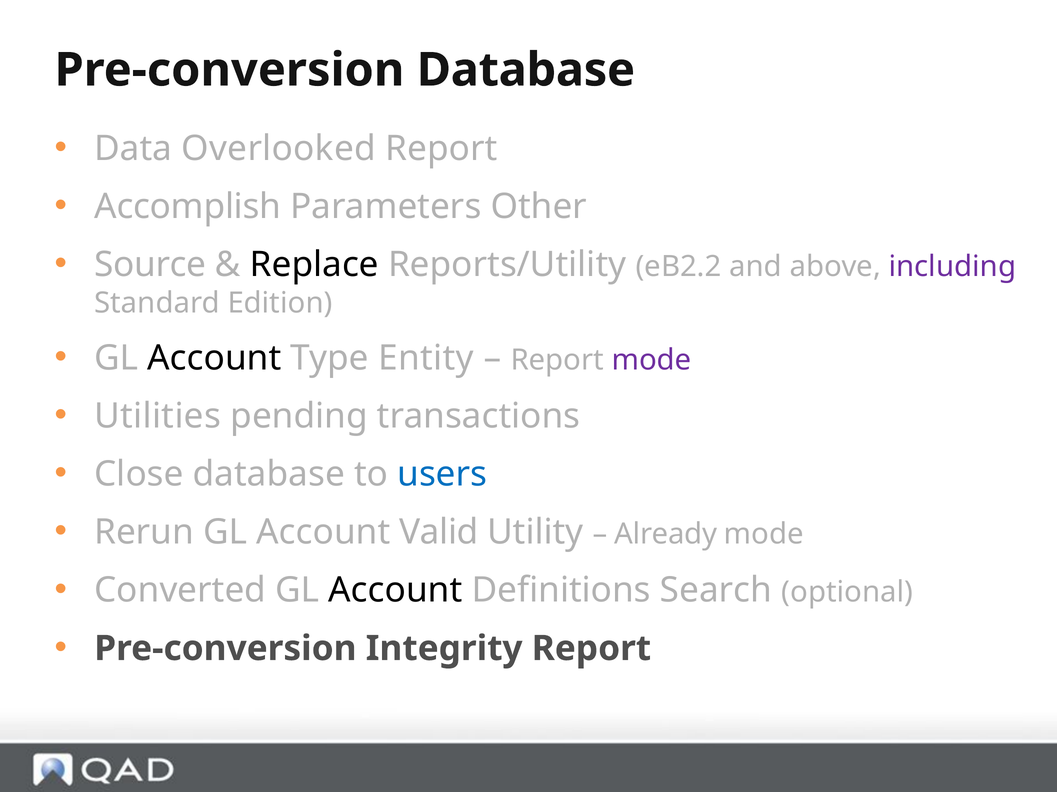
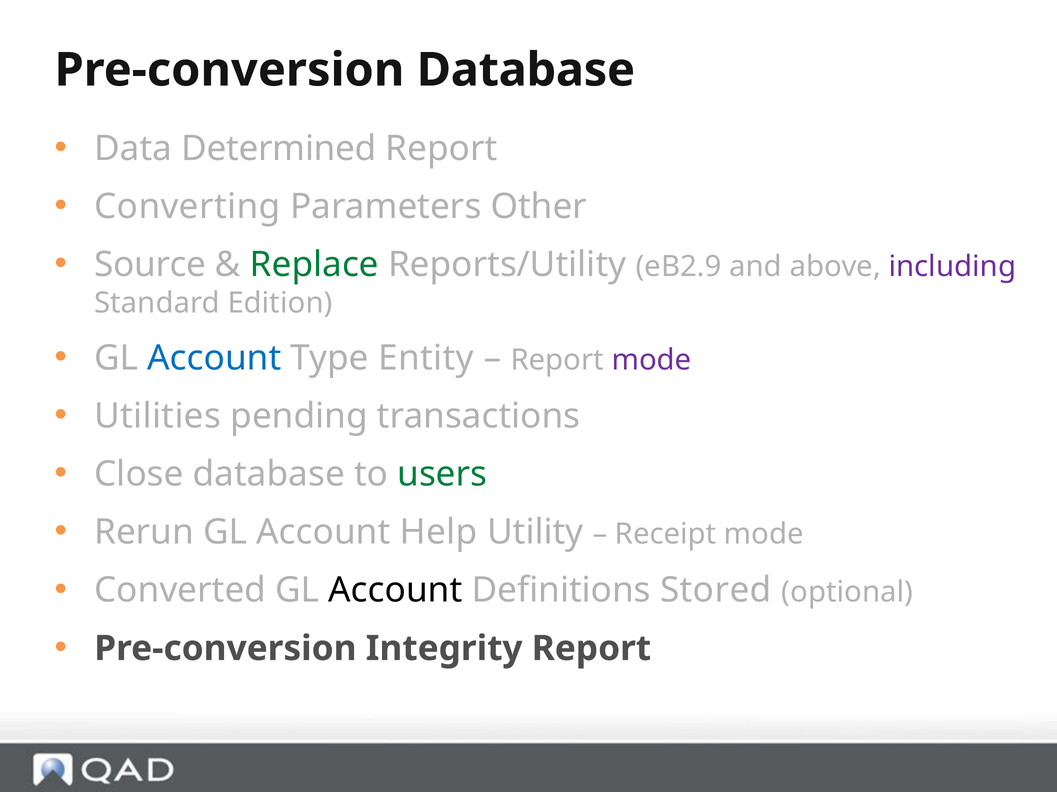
Overlooked: Overlooked -> Determined
Accomplish: Accomplish -> Converting
Replace colour: black -> green
eB2.2: eB2.2 -> eB2.9
Account at (214, 358) colour: black -> blue
users colour: blue -> green
Valid: Valid -> Help
Already: Already -> Receipt
Search: Search -> Stored
